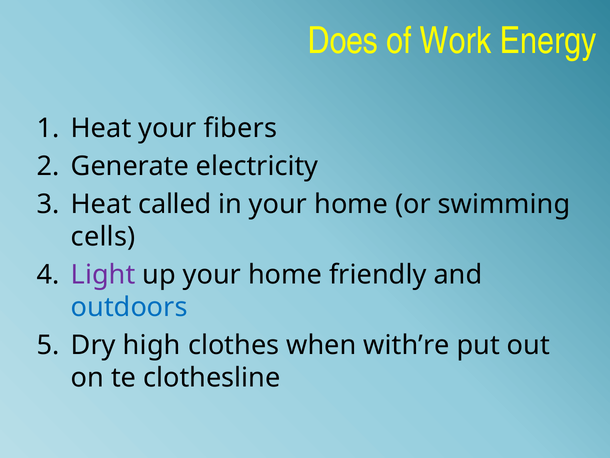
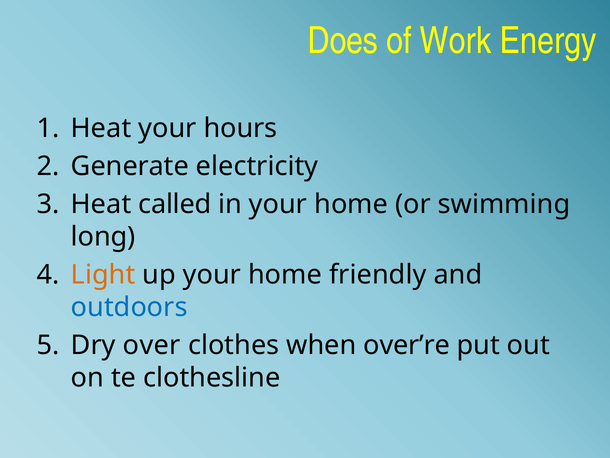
fibers: fibers -> hours
cells: cells -> long
Light colour: purple -> orange
high: high -> over
with’re: with’re -> over’re
